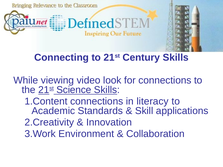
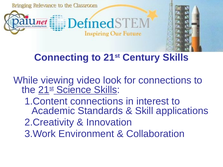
literacy: literacy -> interest
